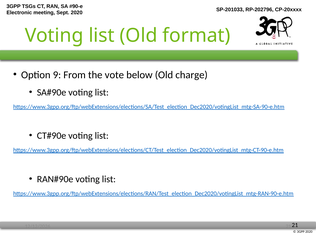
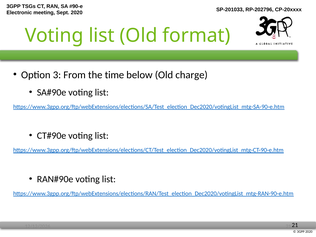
9: 9 -> 3
vote: vote -> time
